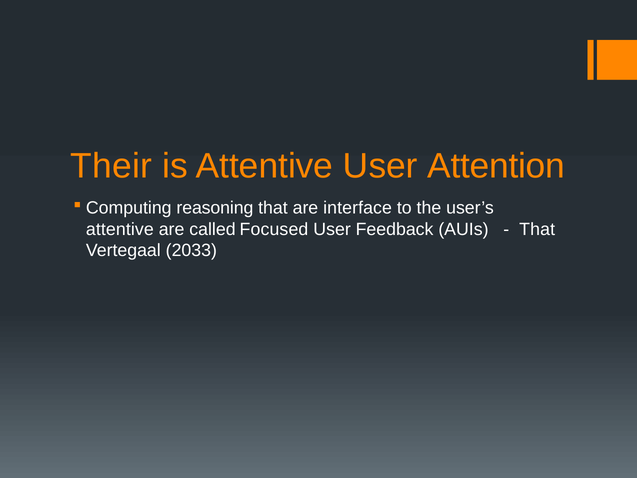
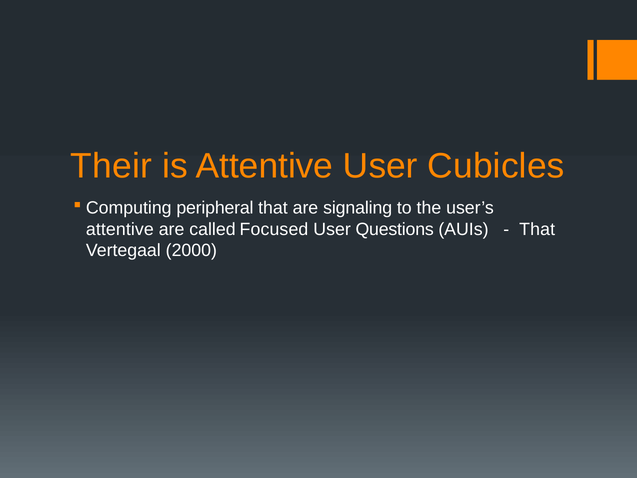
Attention: Attention -> Cubicles
reasoning: reasoning -> peripheral
interface: interface -> signaling
Feedback: Feedback -> Questions
2033: 2033 -> 2000
